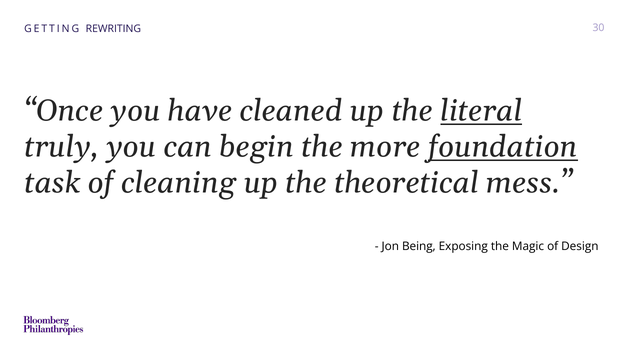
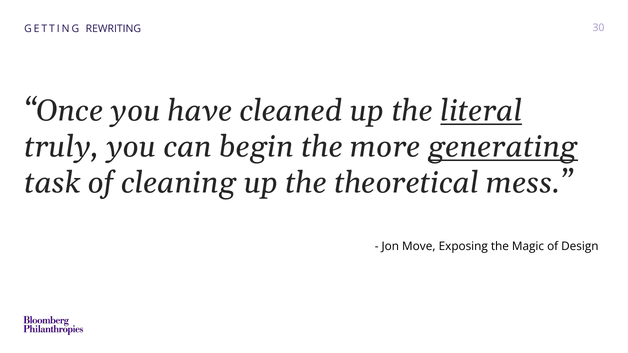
foundation: foundation -> generating
Being: Being -> Move
